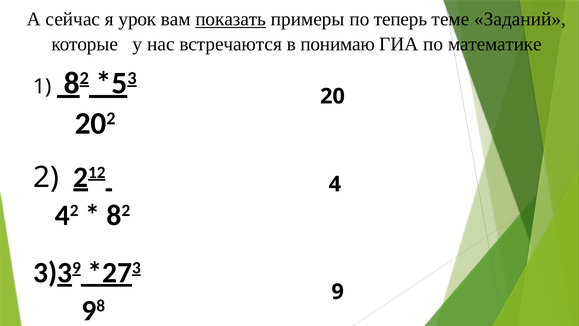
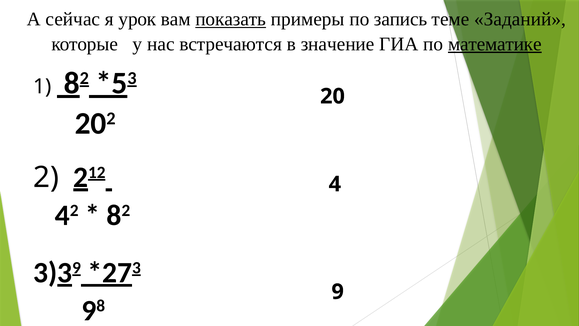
теперь: теперь -> запись
понимаю: понимаю -> значение
математике underline: none -> present
